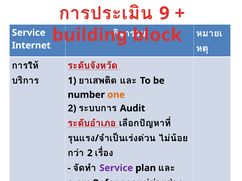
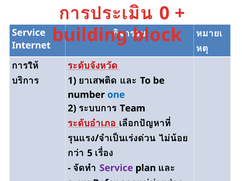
9: 9 -> 0
one colour: orange -> blue
Audit: Audit -> Team
2 at (90, 153): 2 -> 5
